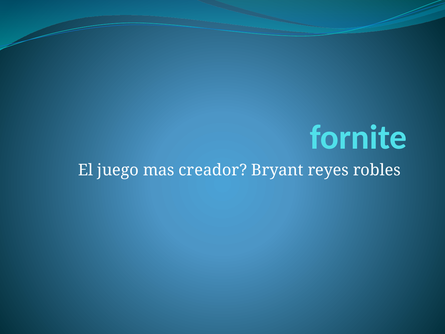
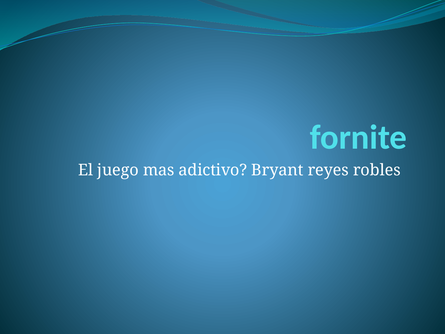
creador: creador -> adictivo
